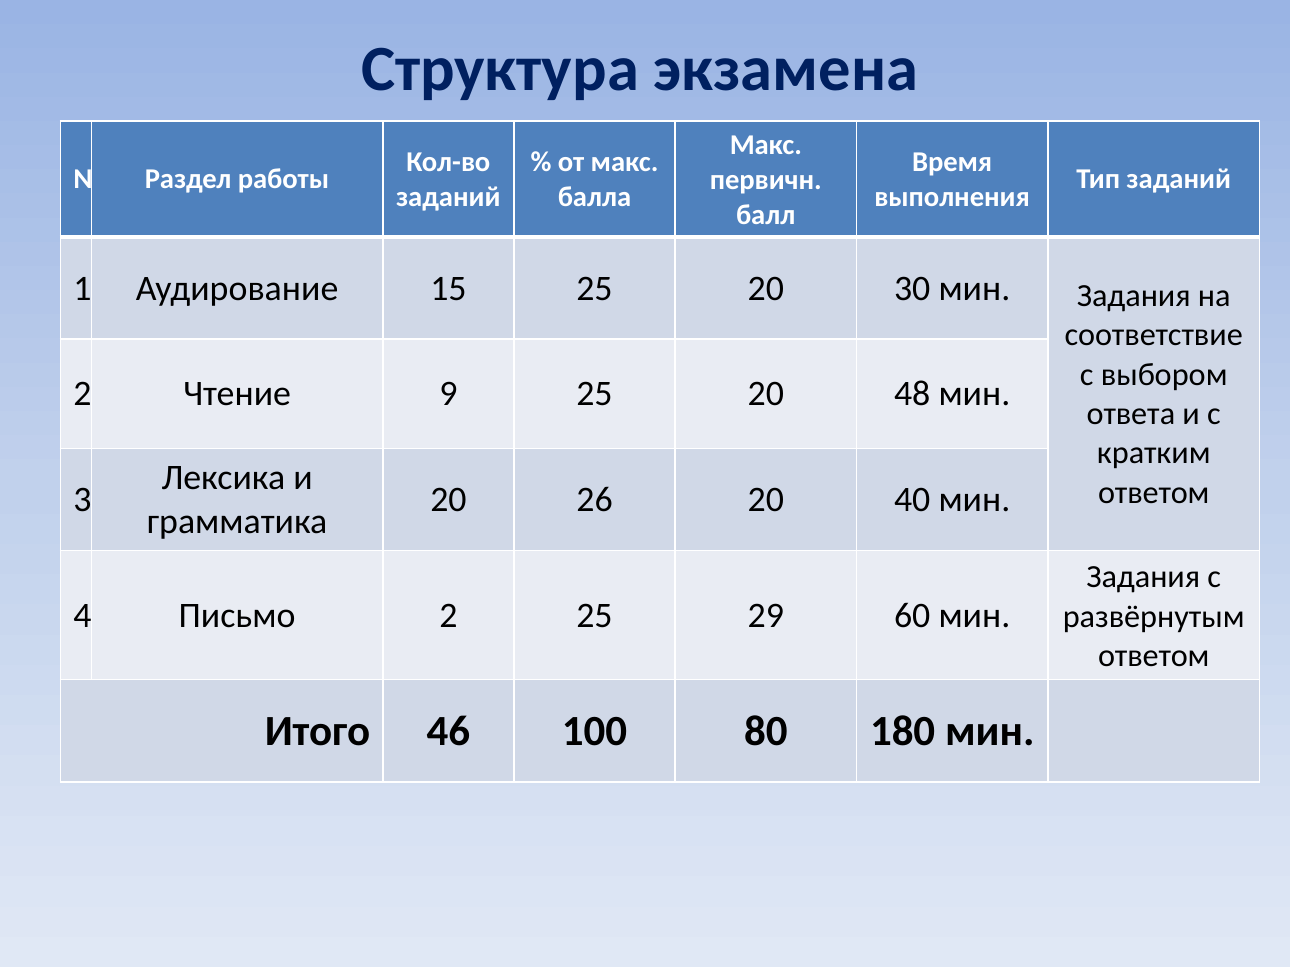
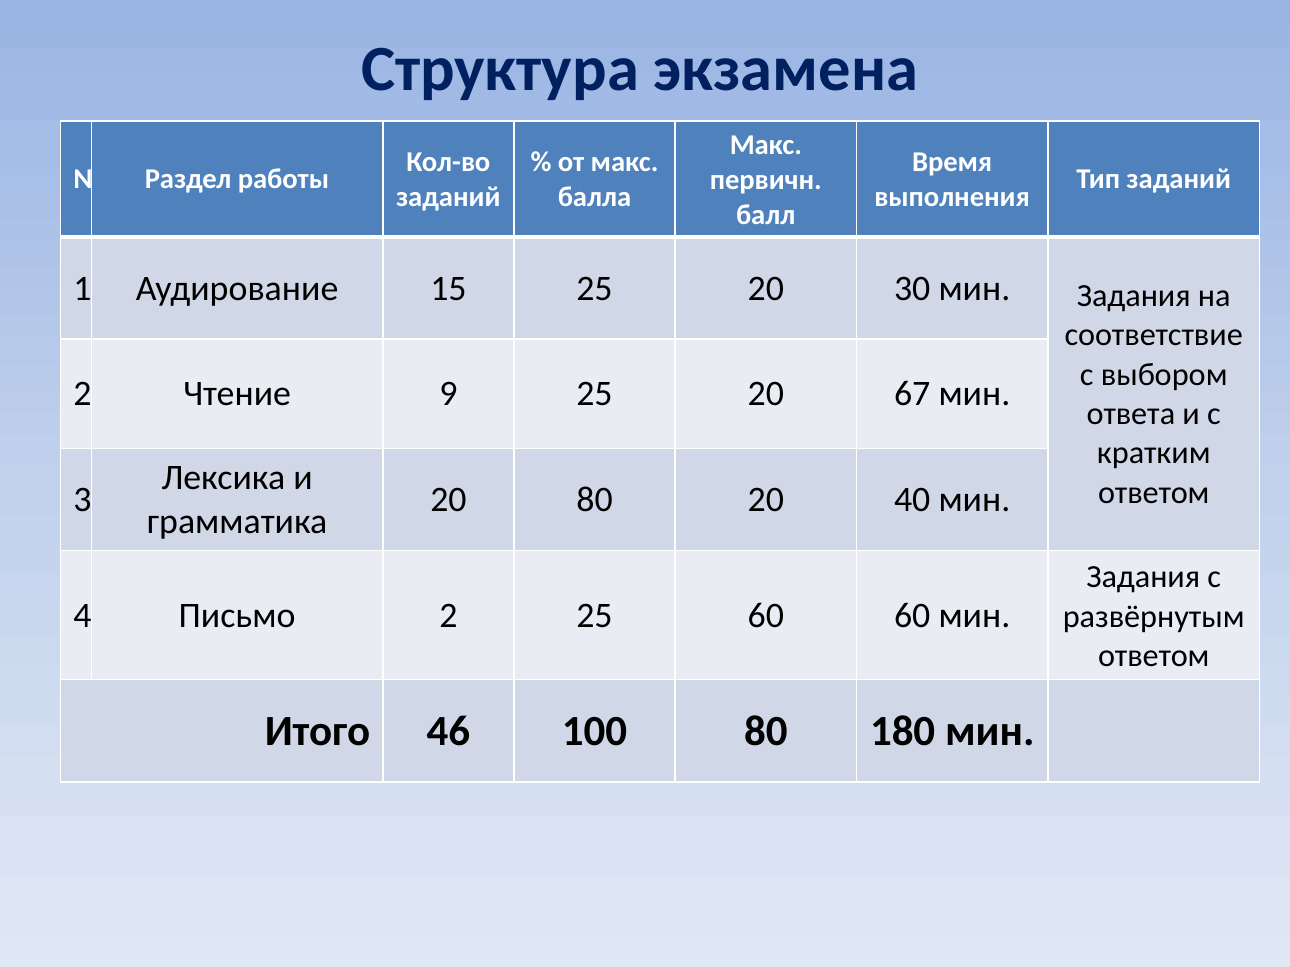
48: 48 -> 67
20 26: 26 -> 80
25 29: 29 -> 60
